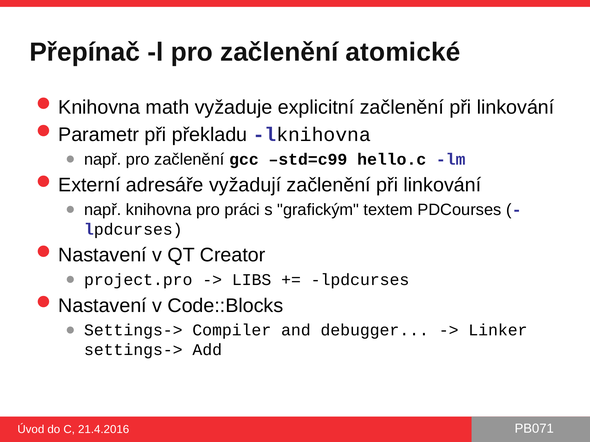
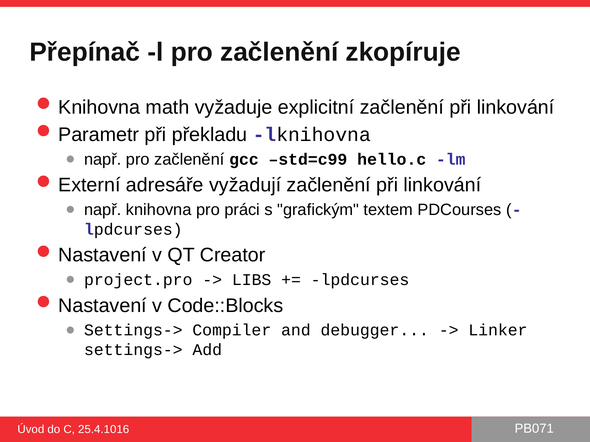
atomické: atomické -> zkopíruje
21.4.2016: 21.4.2016 -> 25.4.1016
